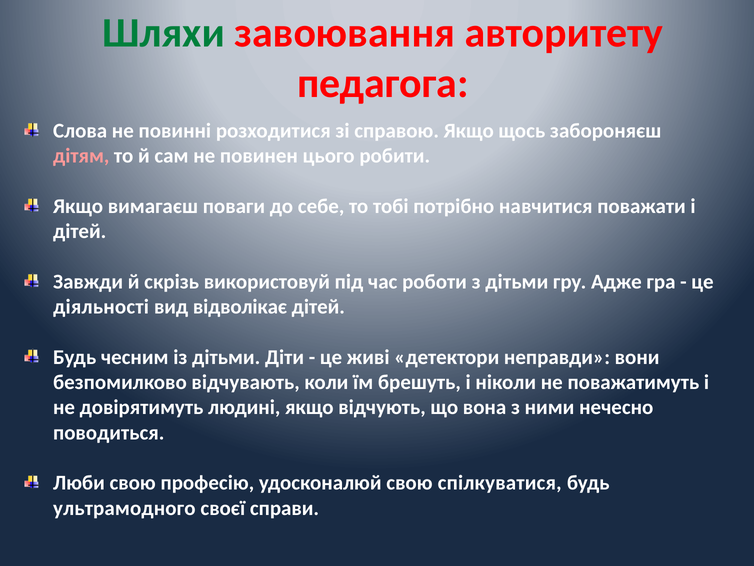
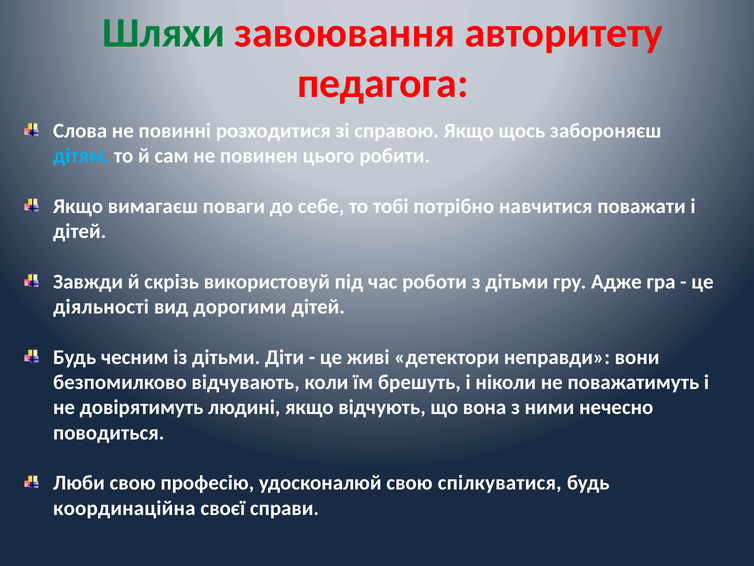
дітям colour: pink -> light blue
відволікає: відволікає -> дорогими
ультрамодного: ультрамодного -> координаційна
